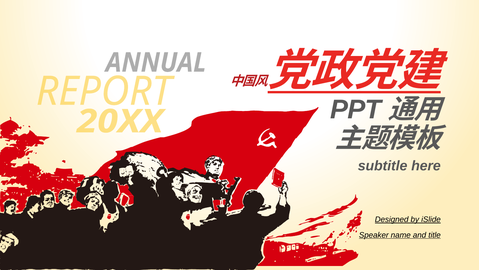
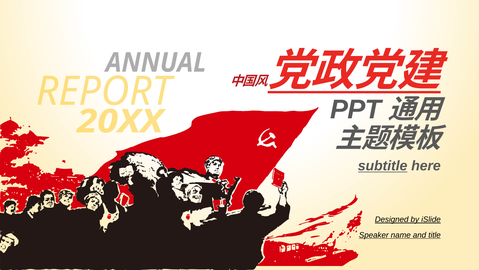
subtitle underline: none -> present
